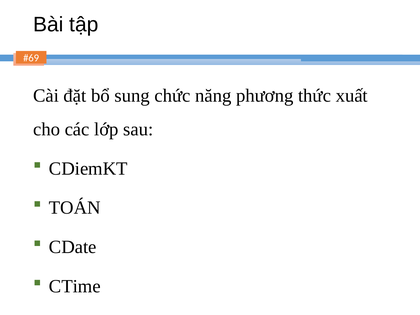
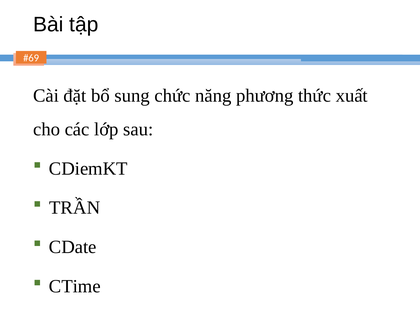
TOÁN: TOÁN -> TRẦN
